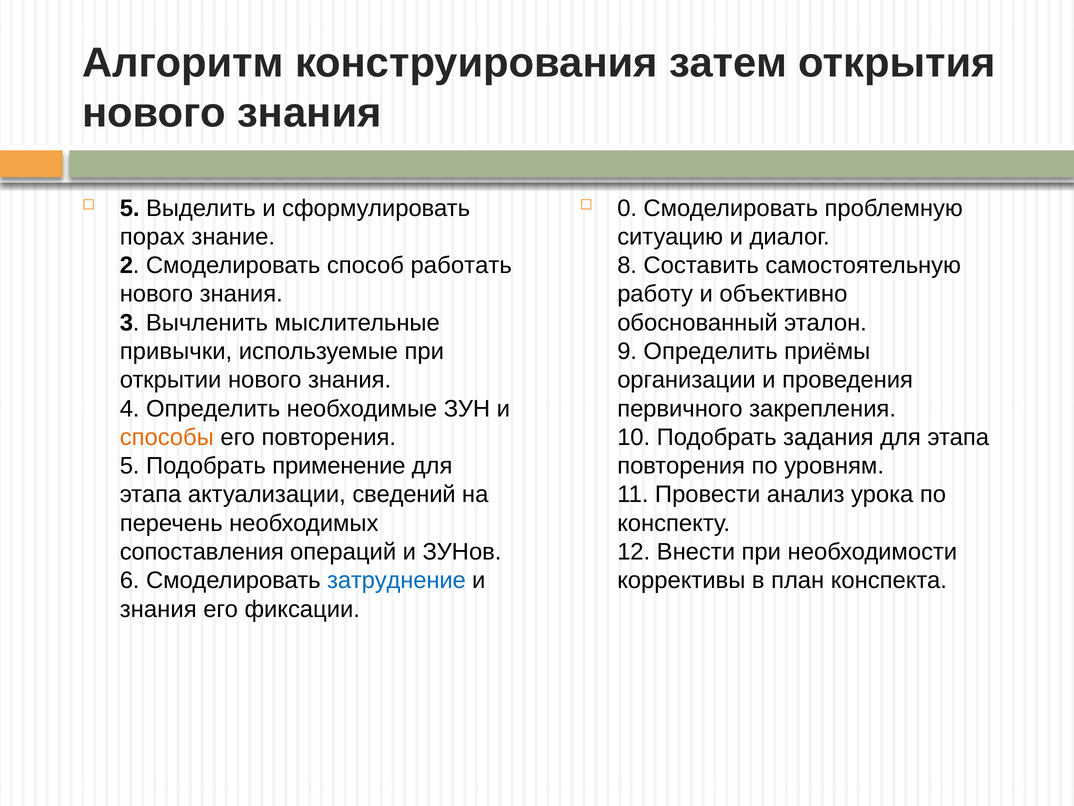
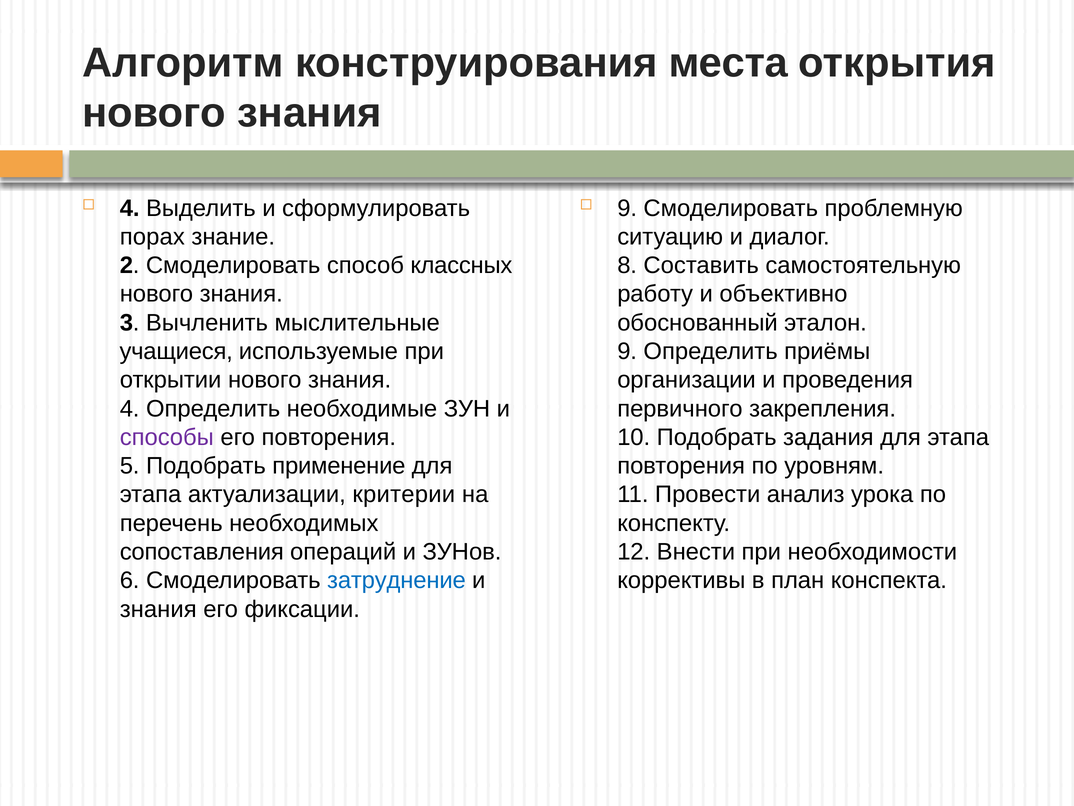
затем: затем -> места
5 at (130, 208): 5 -> 4
0 at (627, 208): 0 -> 9
работать: работать -> классных
привычки: привычки -> учащиеся
способы colour: orange -> purple
сведений: сведений -> критерии
